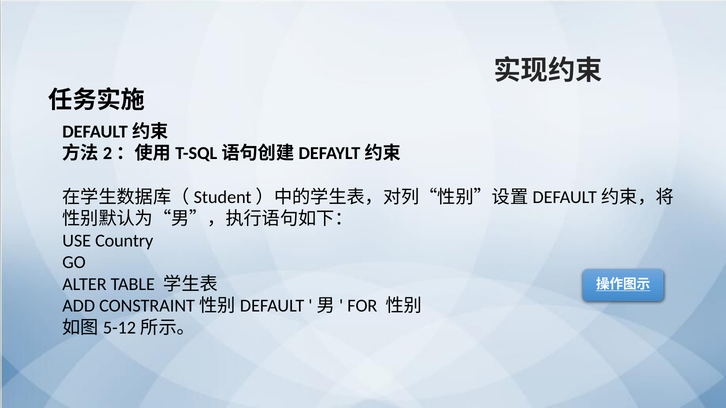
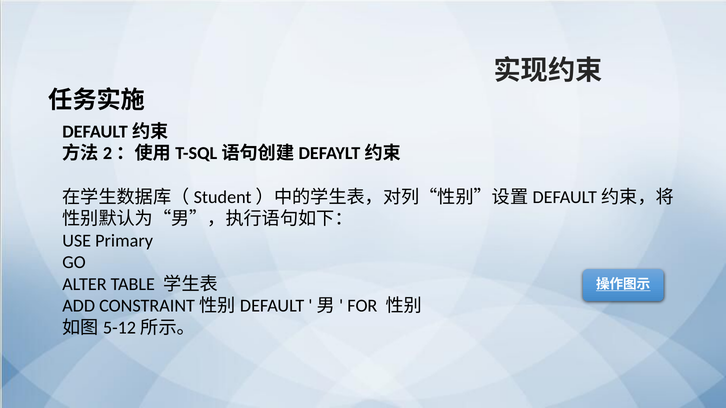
Country: Country -> Primary
